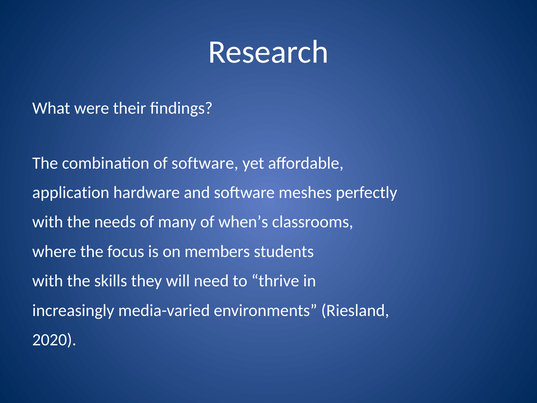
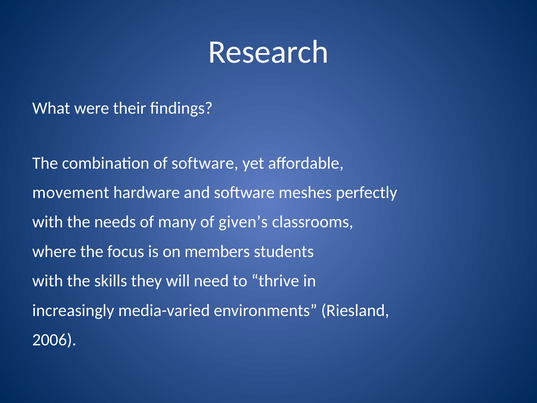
application: application -> movement
when’s: when’s -> given’s
2020: 2020 -> 2006
